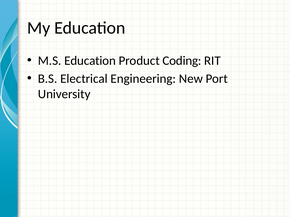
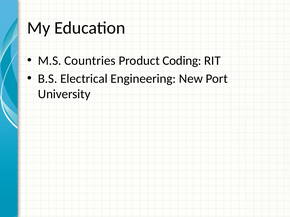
M.S Education: Education -> Countries
